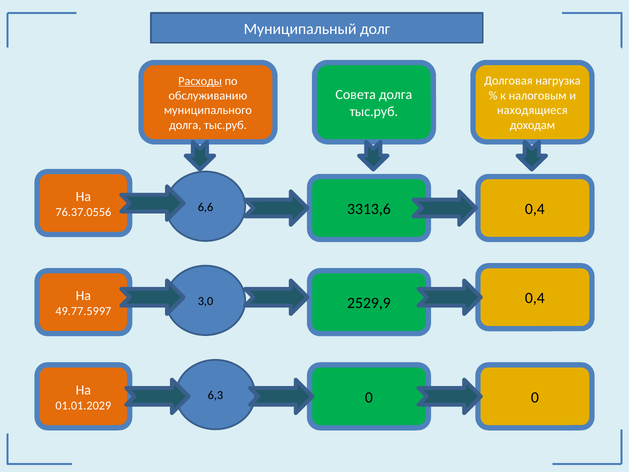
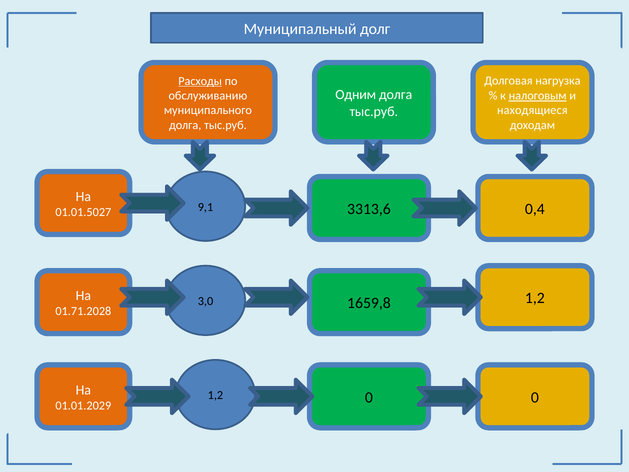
Совета: Совета -> Одним
налоговым underline: none -> present
6,6: 6,6 -> 9,1
76.37.0556: 76.37.0556 -> 01.01.5027
0,4 at (535, 298): 0,4 -> 1,2
2529,9: 2529,9 -> 1659,8
49.77.5997: 49.77.5997 -> 01.71.2028
6,3 at (215, 395): 6,3 -> 1,2
